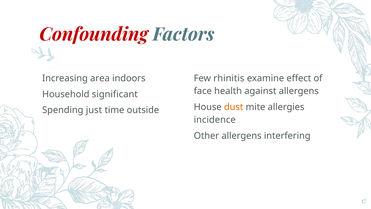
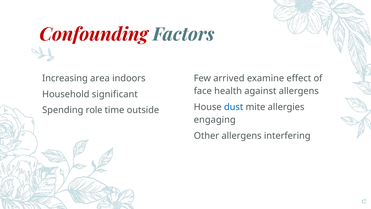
rhinitis: rhinitis -> arrived
dust colour: orange -> blue
just: just -> role
incidence: incidence -> engaging
